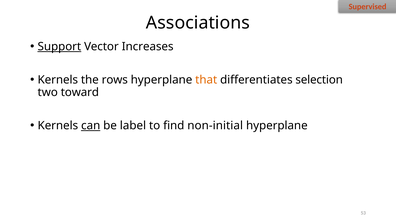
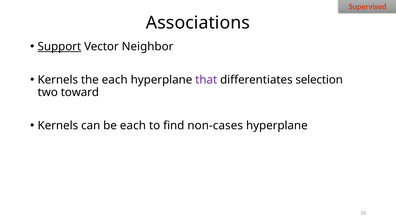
Increases: Increases -> Neighbor
the rows: rows -> each
that colour: orange -> purple
can underline: present -> none
be label: label -> each
non-initial: non-initial -> non-cases
